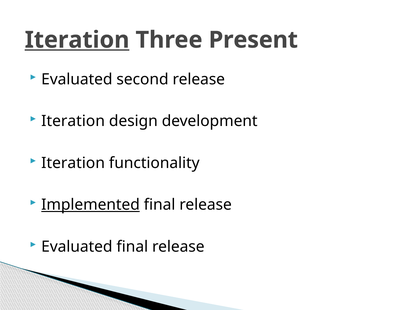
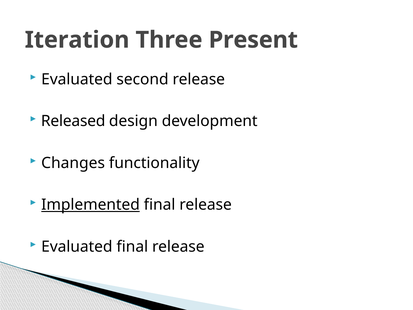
Iteration at (77, 40) underline: present -> none
Iteration at (73, 121): Iteration -> Released
Iteration at (73, 163): Iteration -> Changes
